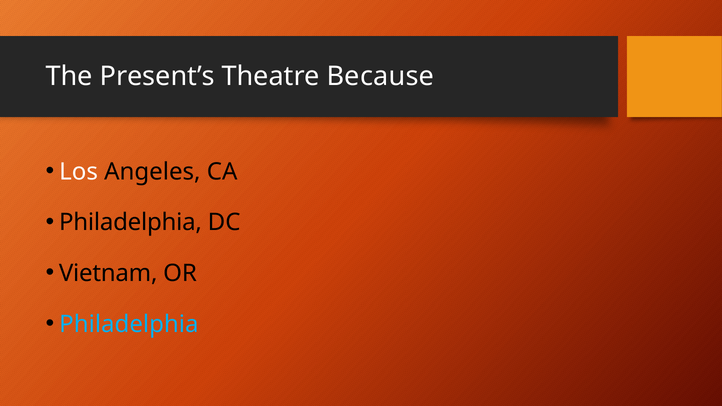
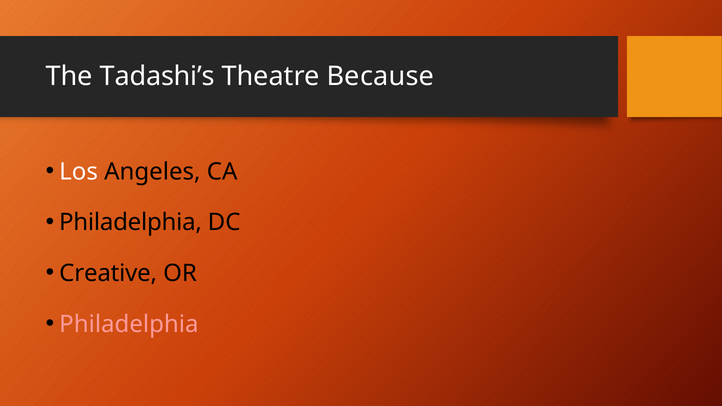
Present’s: Present’s -> Tadashi’s
Vietnam: Vietnam -> Creative
Philadelphia at (129, 324) colour: light blue -> pink
